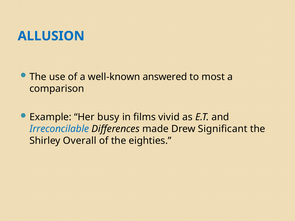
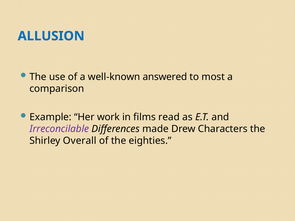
busy: busy -> work
vivid: vivid -> read
Irreconcilable colour: blue -> purple
Significant: Significant -> Characters
